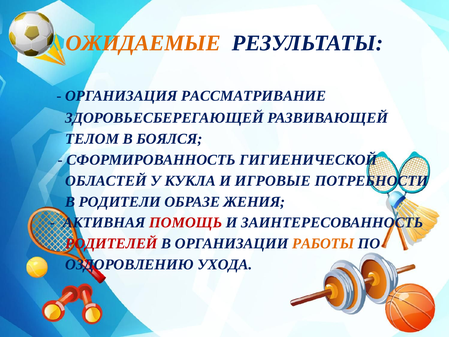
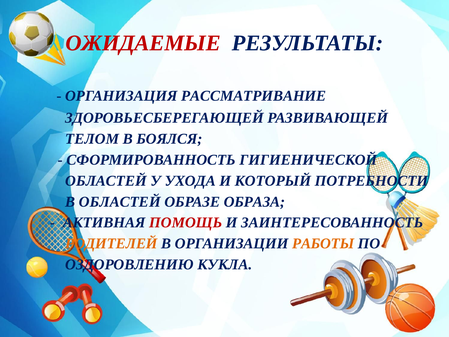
ОЖИДАЕМЫЕ colour: orange -> red
КУКЛА: КУКЛА -> УХОДА
ИГРОВЫЕ: ИГРОВЫЕ -> КОТОРЫЙ
В РОДИТЕЛИ: РОДИТЕЛИ -> ОБЛАСТЕЙ
ЖЕНИЯ: ЖЕНИЯ -> ОБРАЗА
РОДИТЕЛЕЙ colour: red -> orange
УХОДА: УХОДА -> КУКЛА
